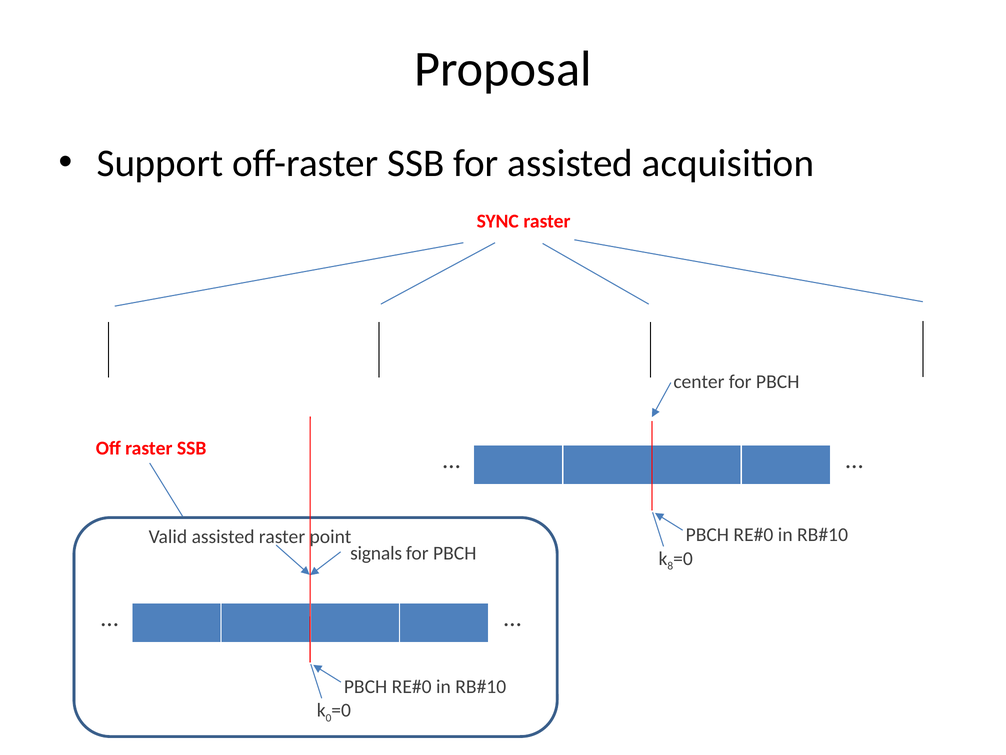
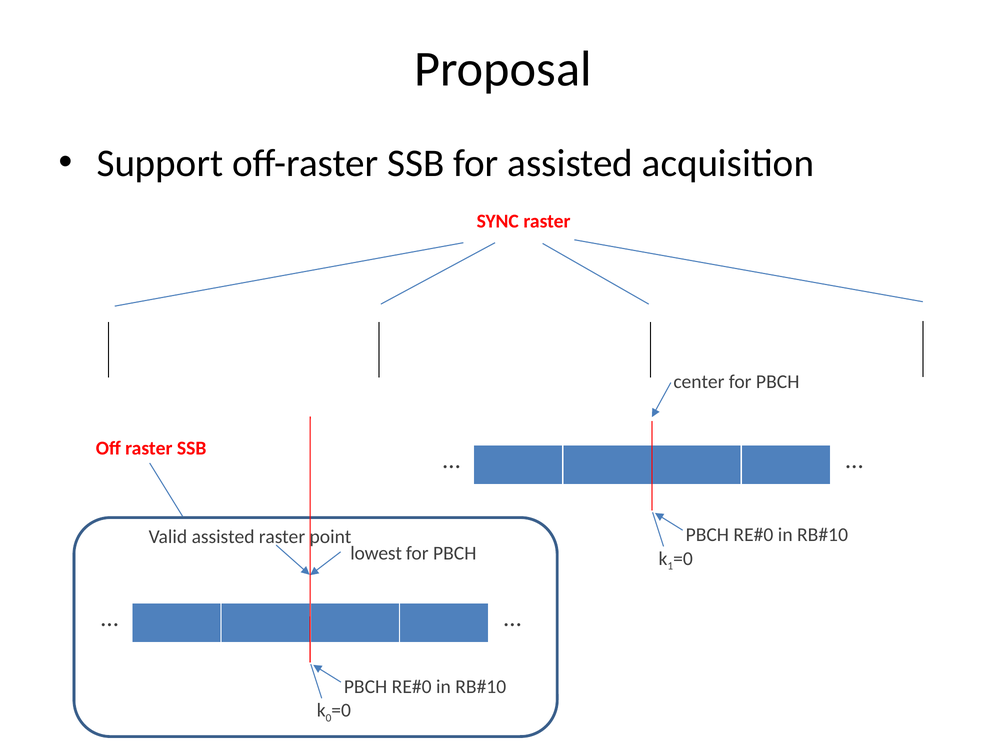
signals: signals -> lowest
8: 8 -> 1
